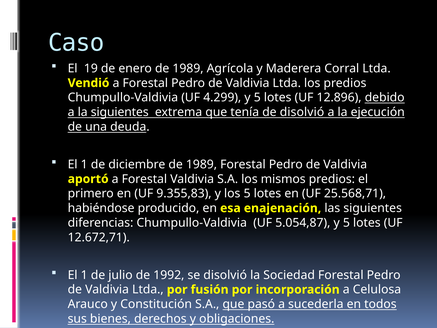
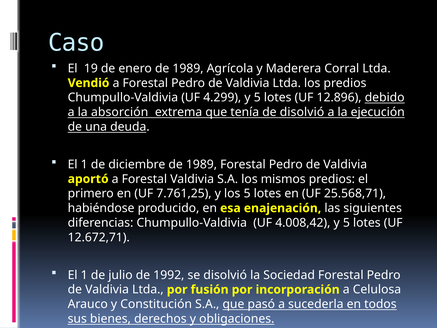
la siguientes: siguientes -> absorción
9.355,83: 9.355,83 -> 7.761,25
5.054,87: 5.054,87 -> 4.008,42
